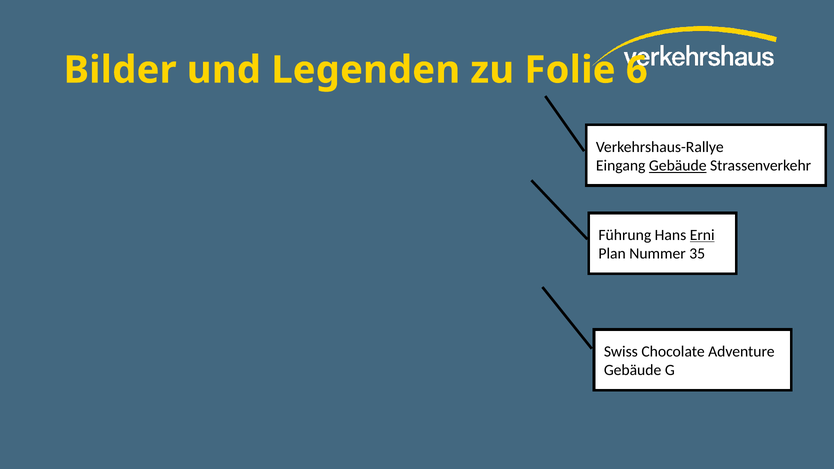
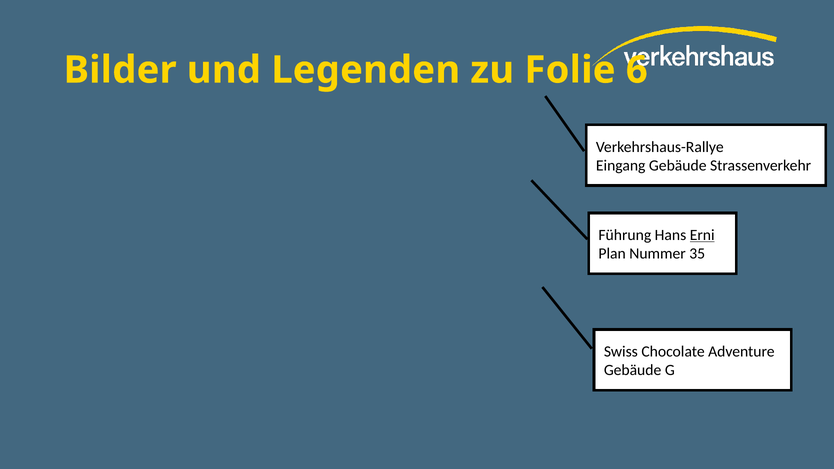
Gebäude at (678, 166) underline: present -> none
